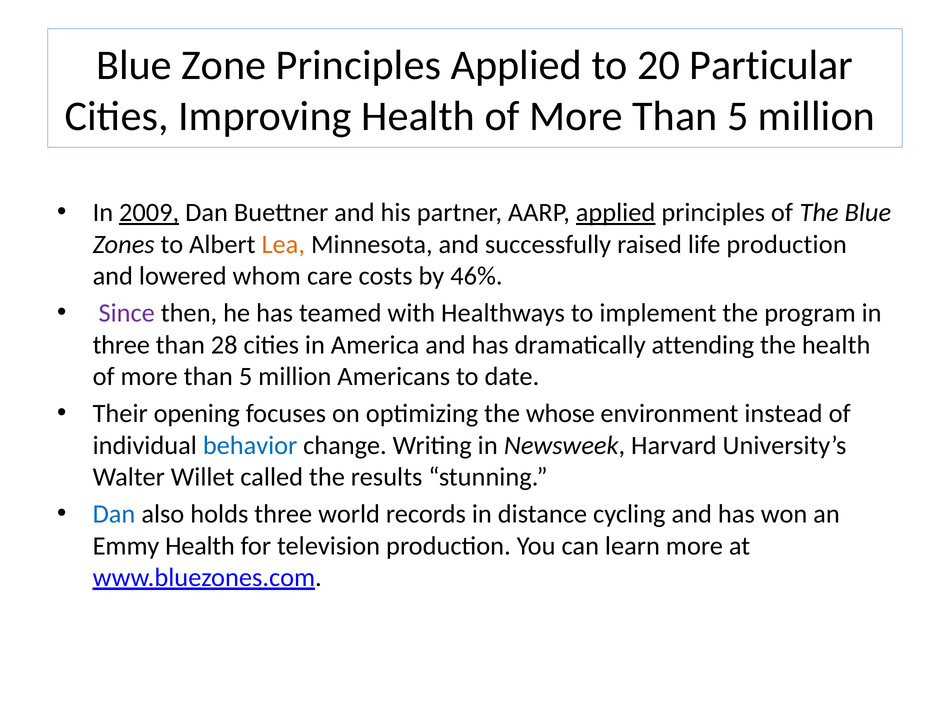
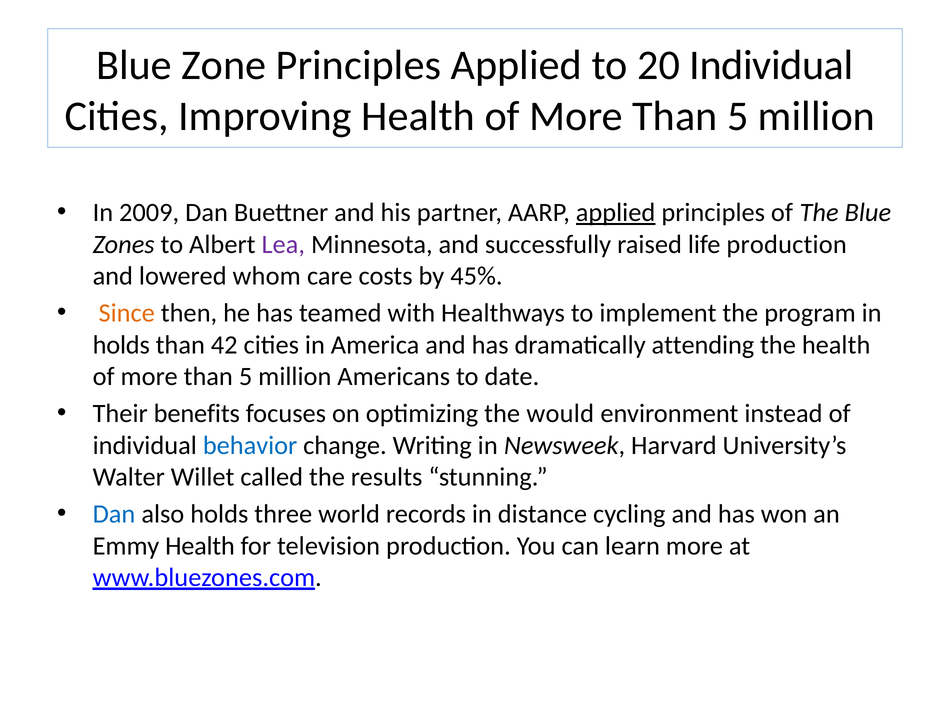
20 Particular: Particular -> Individual
2009 underline: present -> none
Lea colour: orange -> purple
46%: 46% -> 45%
Since colour: purple -> orange
three at (121, 345): three -> holds
28: 28 -> 42
opening: opening -> benefits
whose: whose -> would
